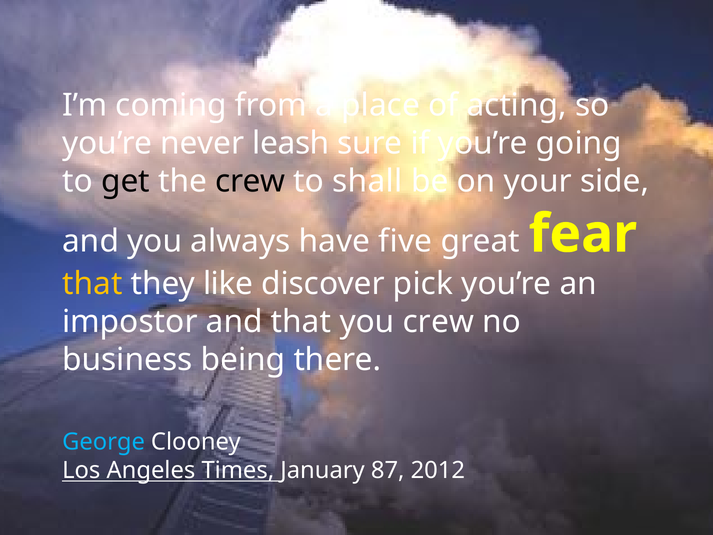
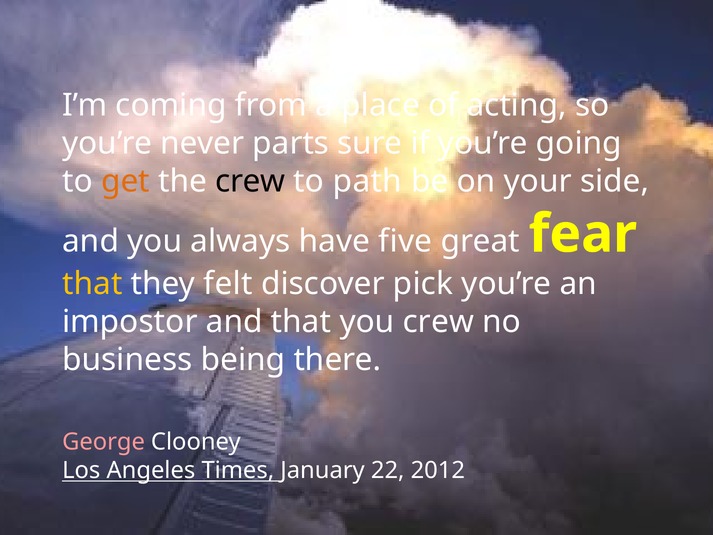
leash: leash -> parts
get colour: black -> orange
shall: shall -> path
like: like -> felt
George colour: light blue -> pink
87: 87 -> 22
